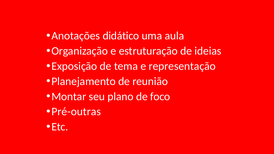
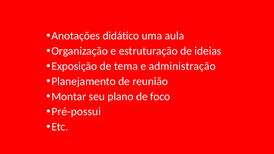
representação: representação -> administração
Pré-outras: Pré-outras -> Pré-possui
